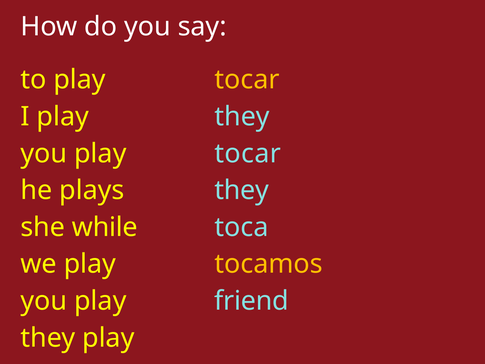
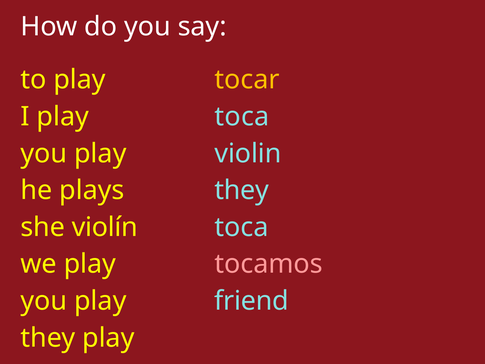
play they: they -> toca
you play tocar: tocar -> violin
while: while -> violín
tocamos colour: yellow -> pink
